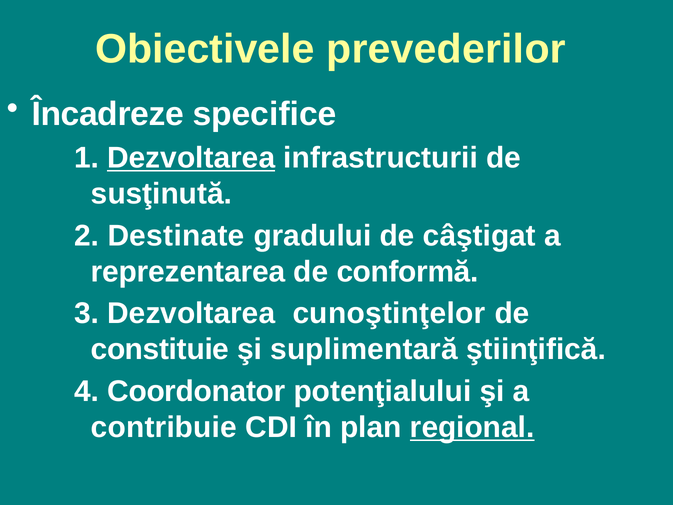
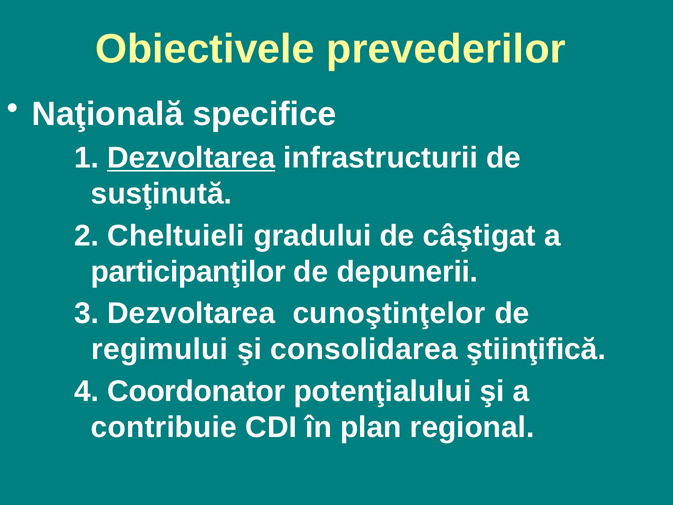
Încadreze: Încadreze -> Naţională
Destinate: Destinate -> Cheltuieli
reprezentarea: reprezentarea -> participanţilor
conformă: conformă -> depunerii
constituie: constituie -> regimului
suplimentară: suplimentară -> consolidarea
regional underline: present -> none
